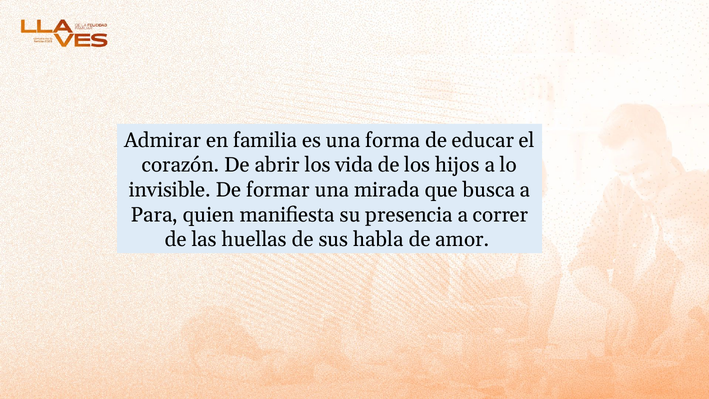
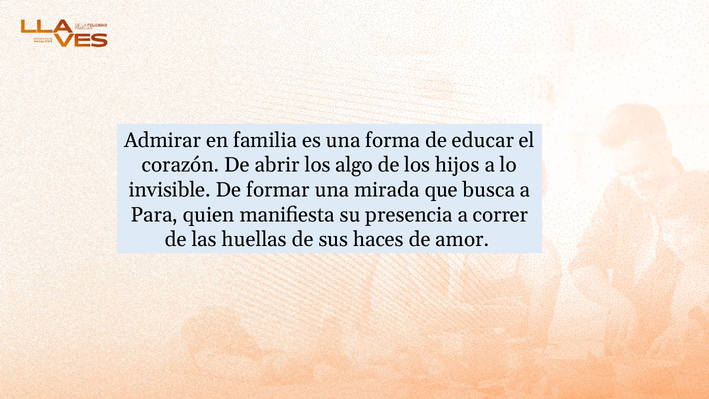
vida: vida -> algo
habla: habla -> haces
